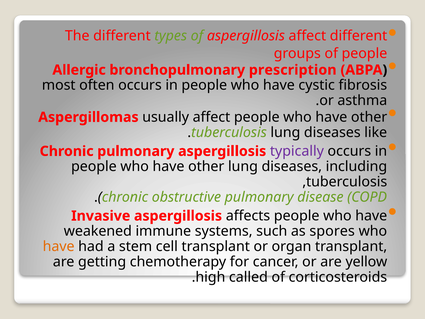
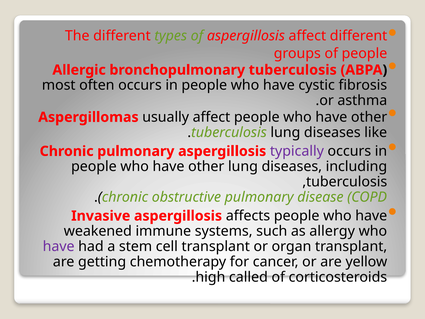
bronchopulmonary prescription: prescription -> tuberculosis
spores: spores -> allergy
have at (59, 246) colour: orange -> purple
